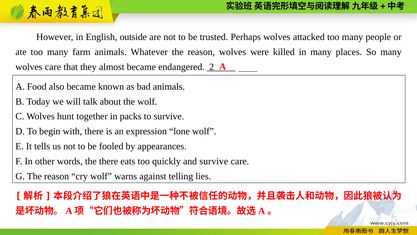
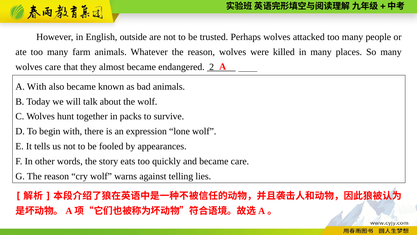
A Food: Food -> With
the there: there -> story
and survive: survive -> became
